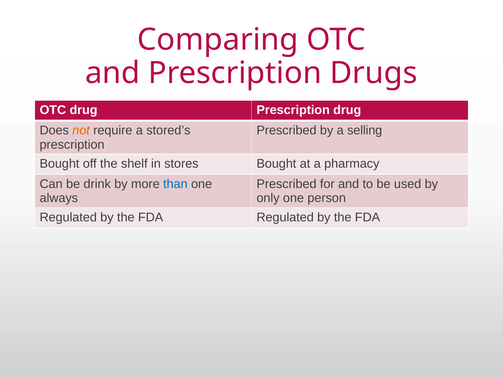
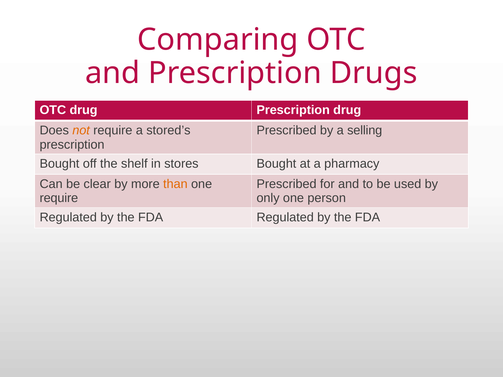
drink: drink -> clear
than colour: blue -> orange
always at (59, 198): always -> require
